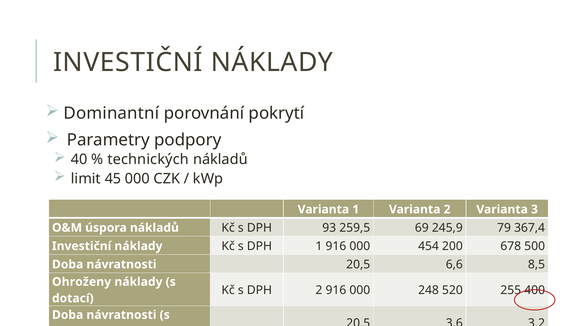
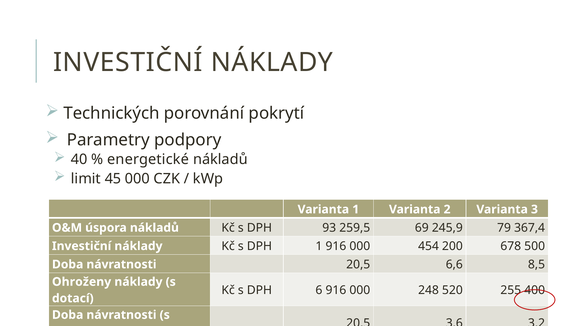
Dominantní: Dominantní -> Technických
technických: technických -> energetické
DPH 2: 2 -> 6
